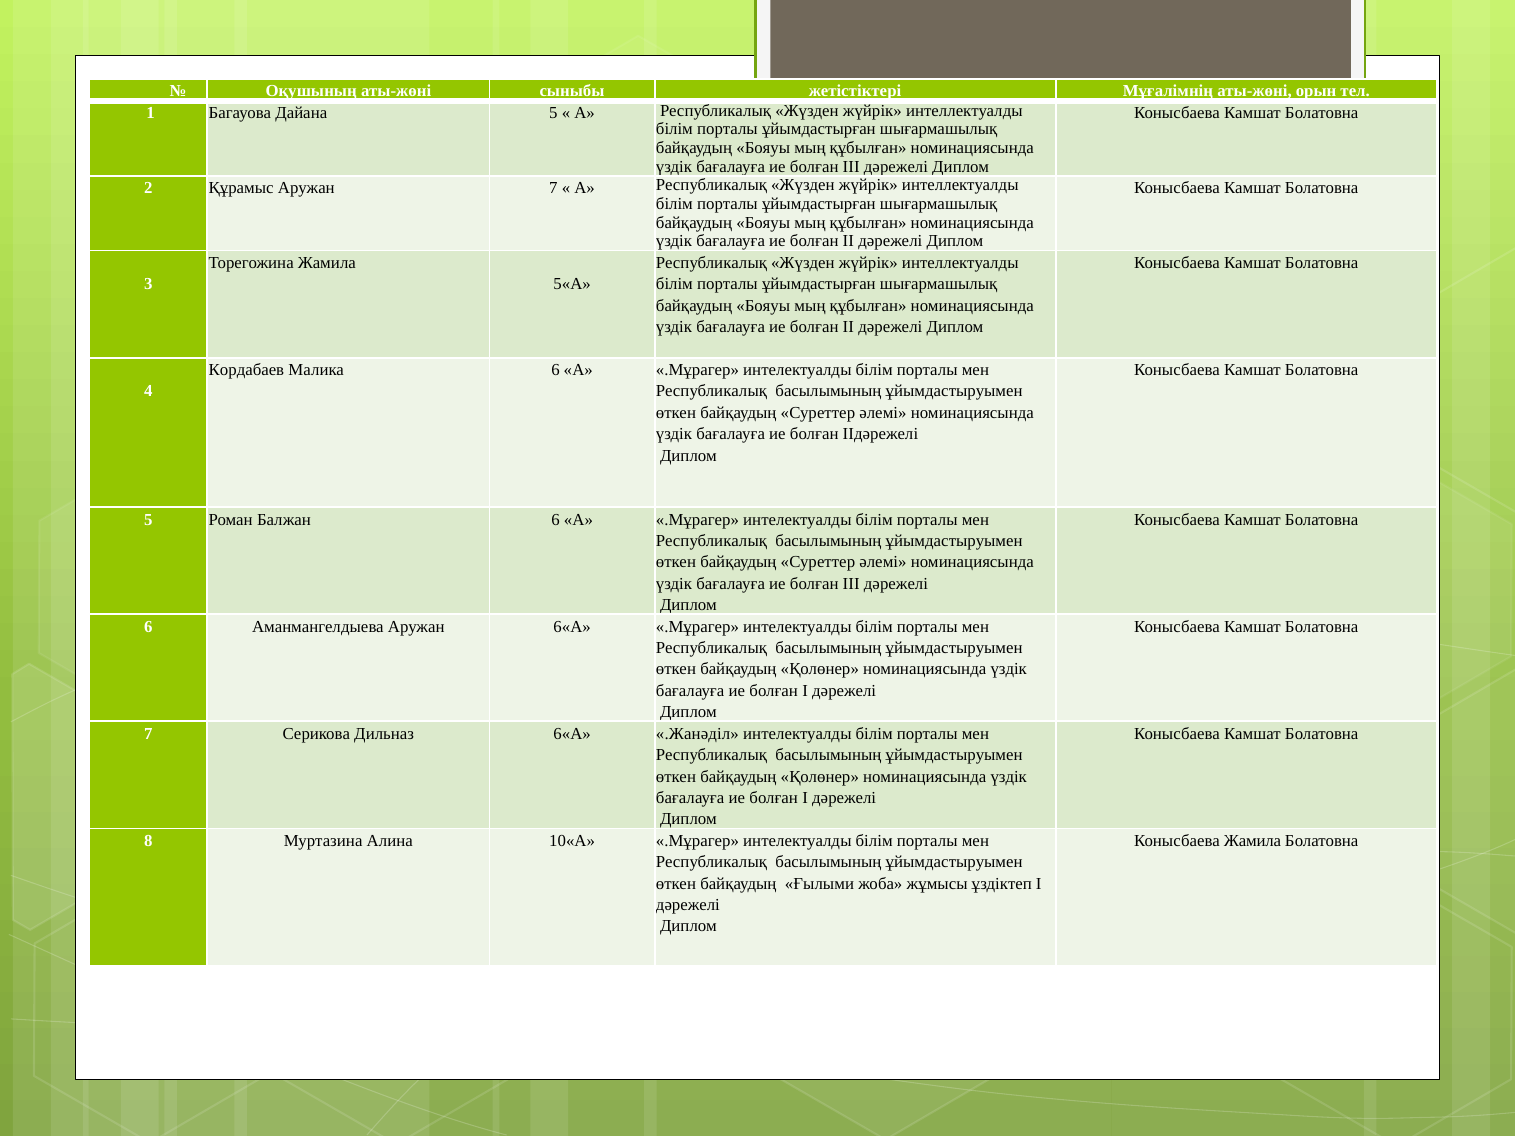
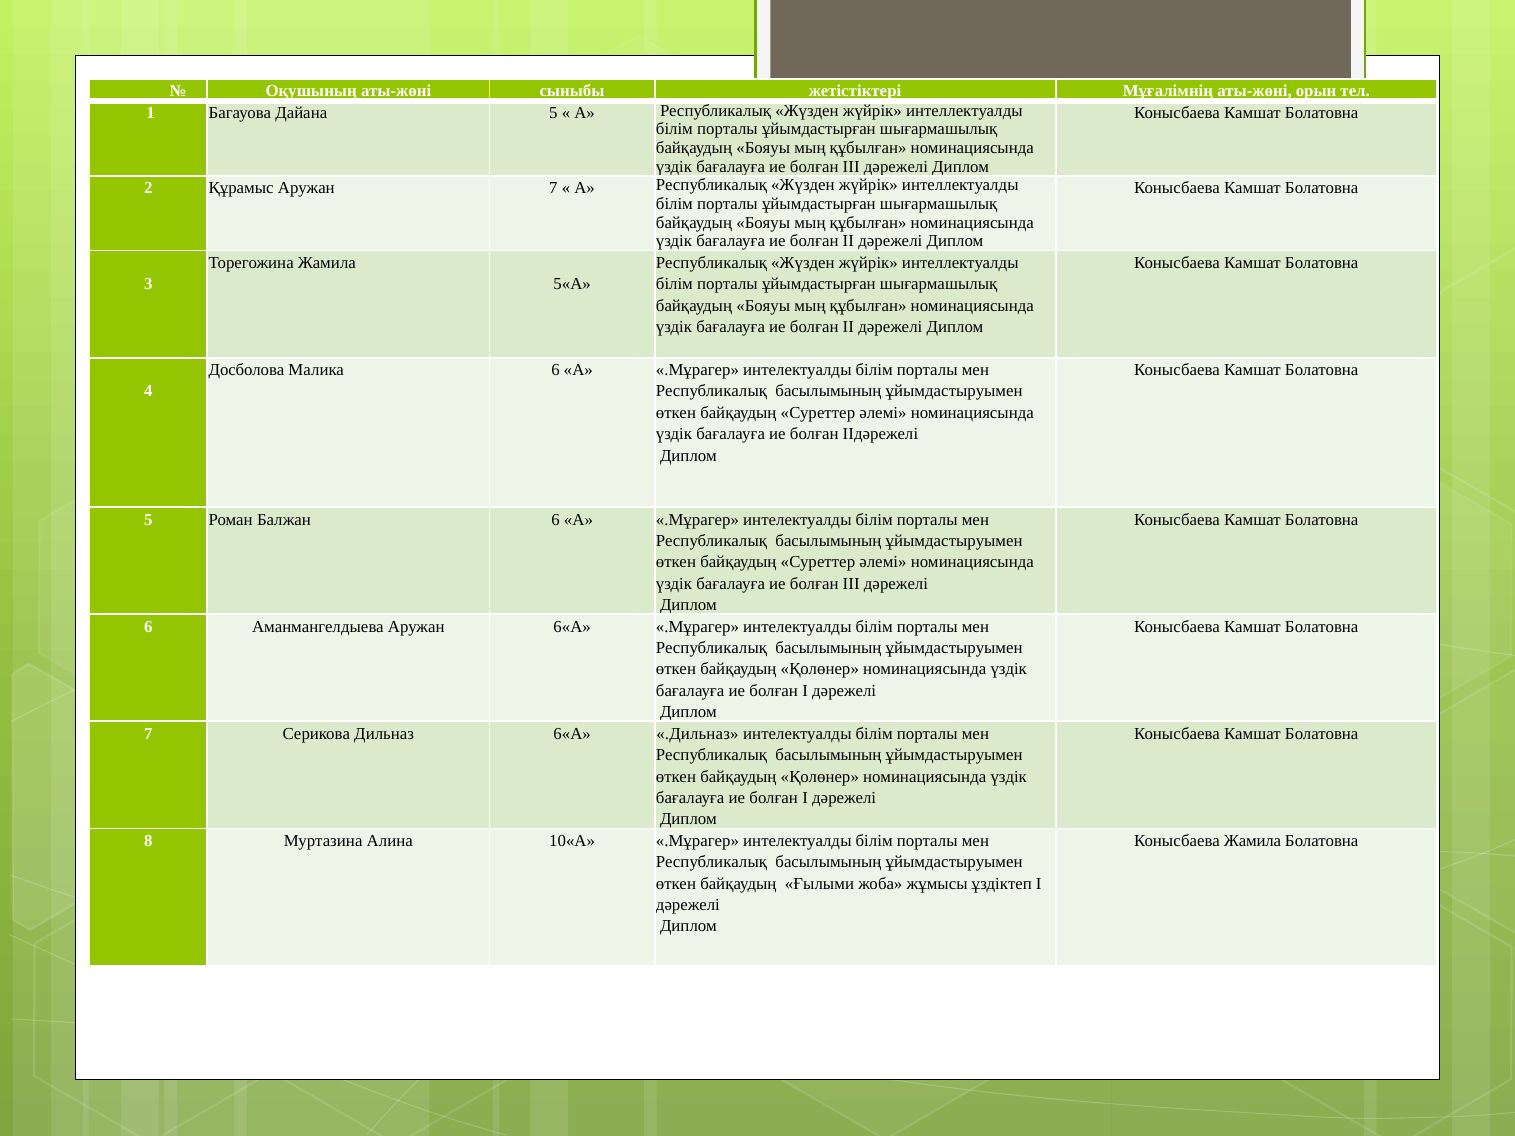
Кордабаев: Кордабаев -> Досболова
.Жанәділ: .Жанәділ -> .Дильназ
